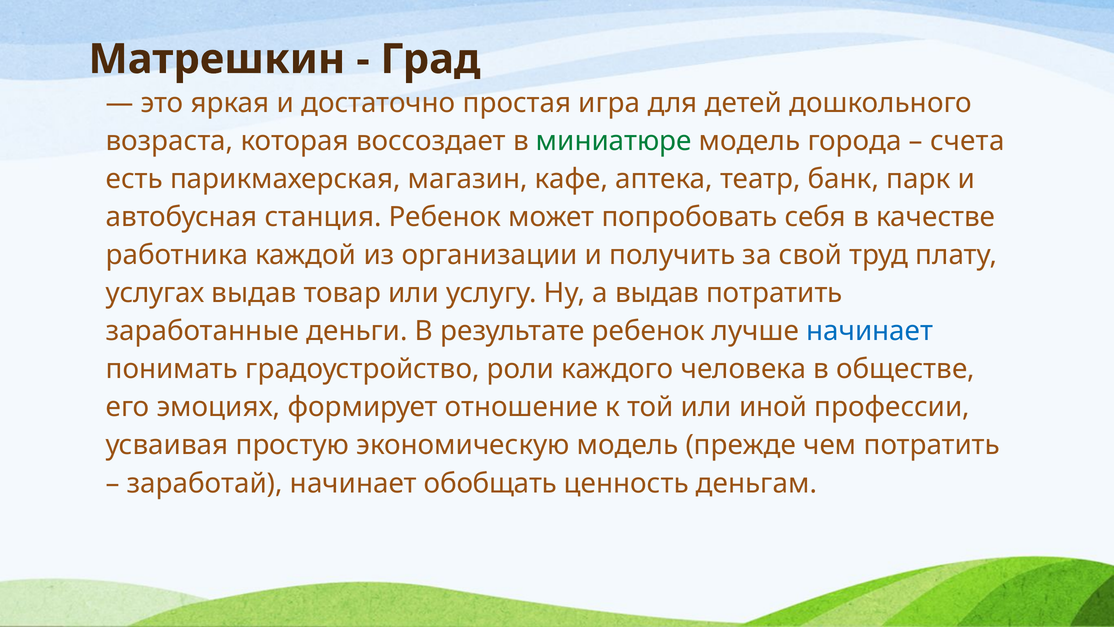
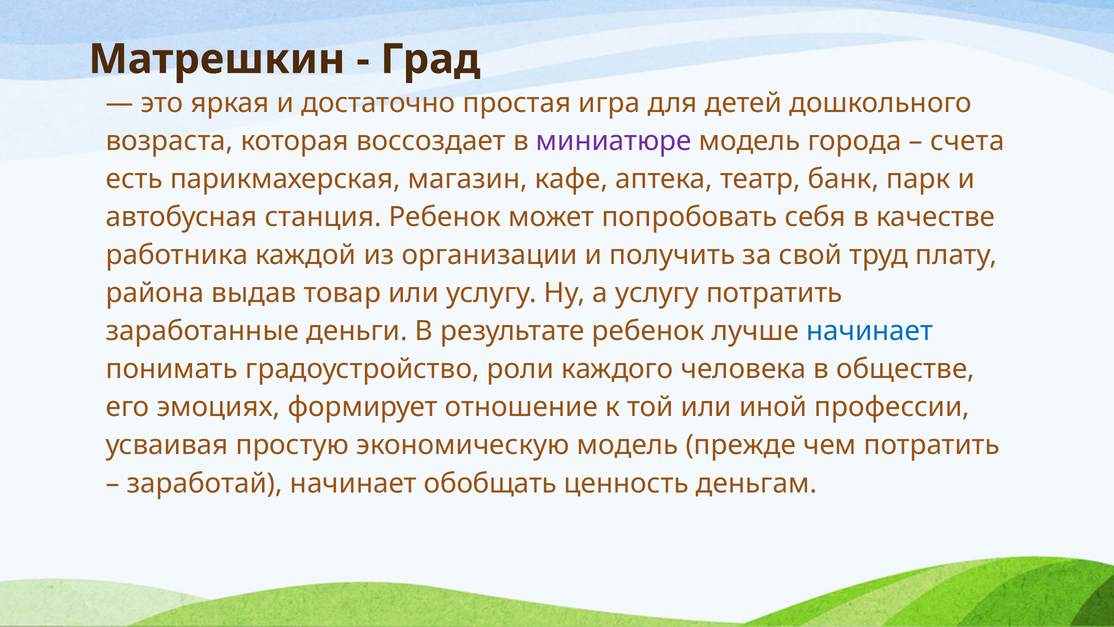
миниатюре colour: green -> purple
услугах: услугах -> района
а выдав: выдав -> услугу
